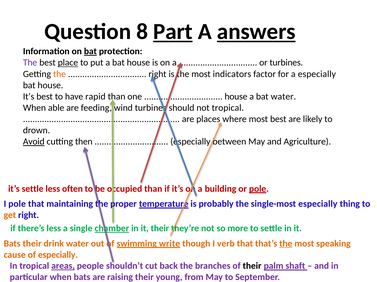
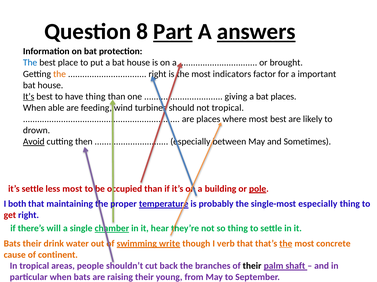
bat at (90, 51) underline: present -> none
The at (30, 63) colour: purple -> blue
place underline: present -> none
or turbines: turbines -> brought
a especially: especially -> important
It’s at (29, 97) underline: none -> present
have rapid: rapid -> thing
house at (236, 97): house -> giving
bat water: water -> places
Agriculture: Agriculture -> Sometimes
less often: often -> most
I pole: pole -> both
get colour: orange -> red
there’s less: less -> will
it their: their -> hear
more at (238, 229): more -> thing
speaking: speaking -> concrete
of especially: especially -> continent
areas underline: present -> none
